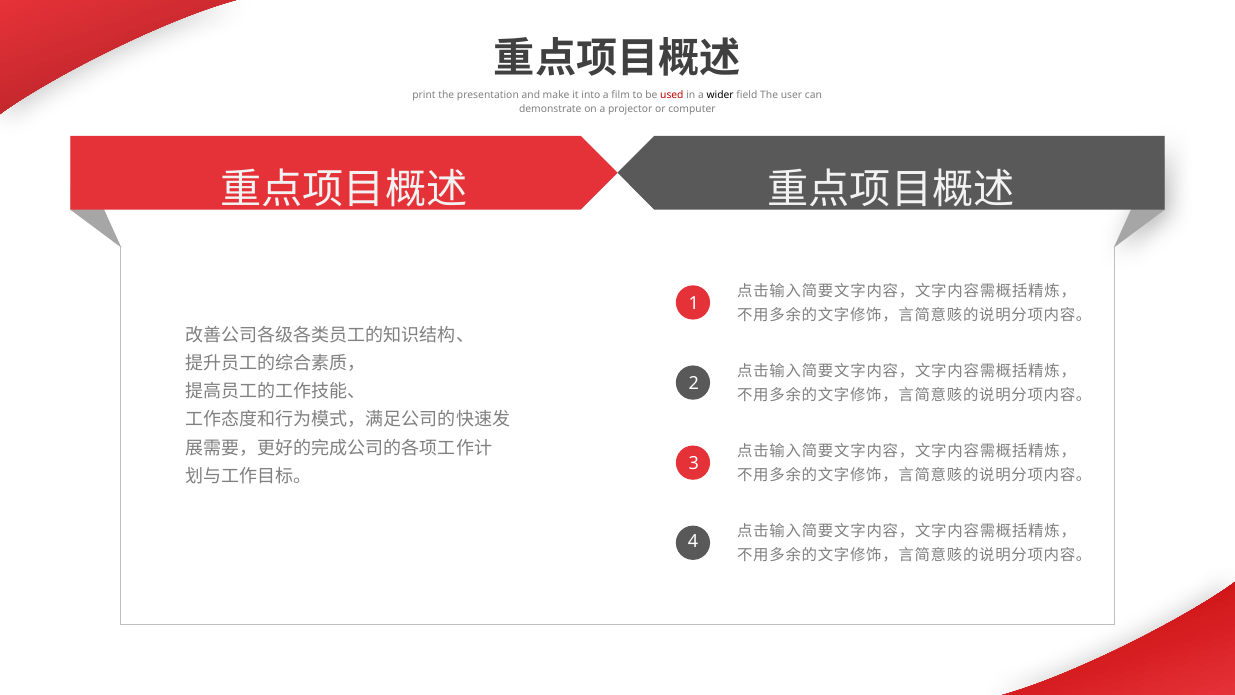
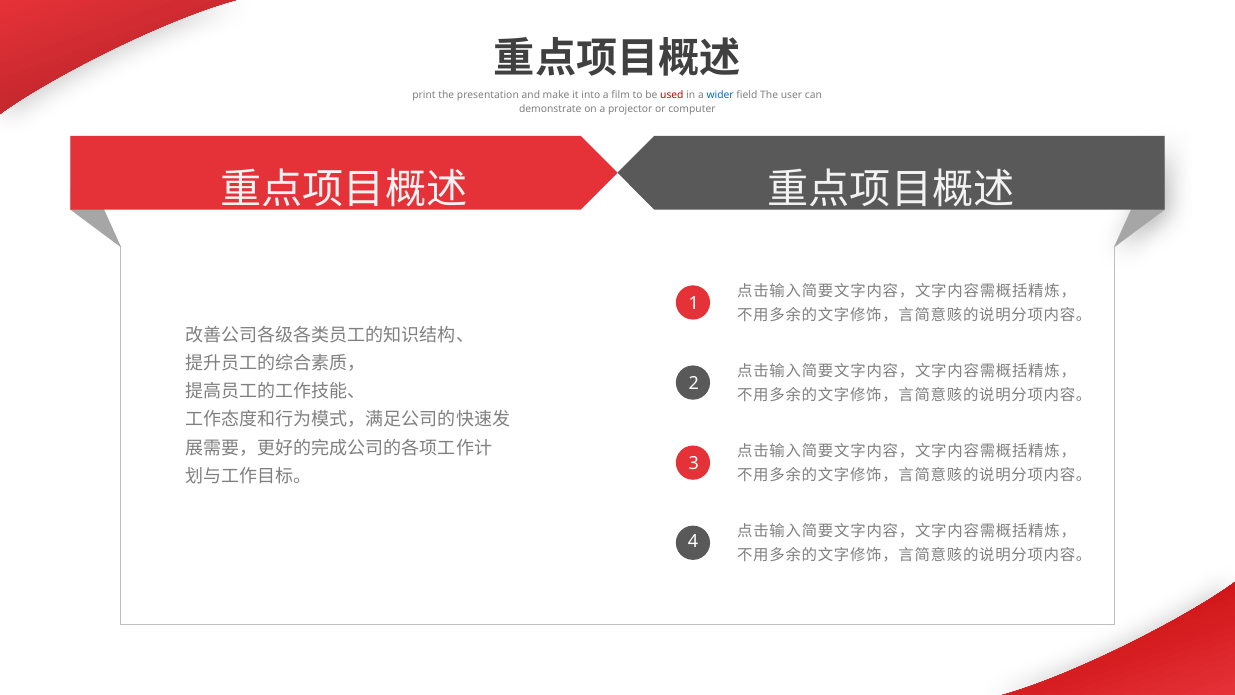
wider colour: black -> blue
